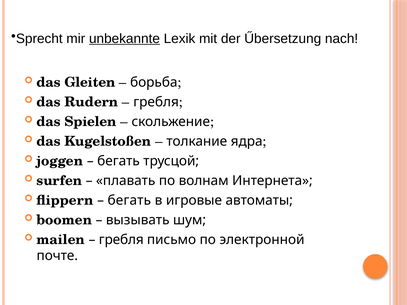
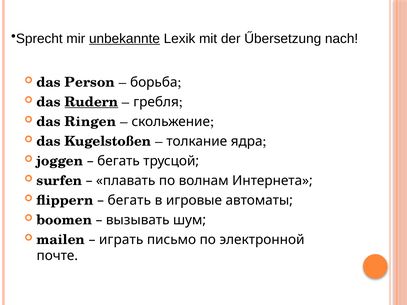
Gleiten: Gleiten -> Person
Rudern underline: none -> present
Spielen: Spielen -> Ringen
гребля at (121, 240): гребля -> играть
